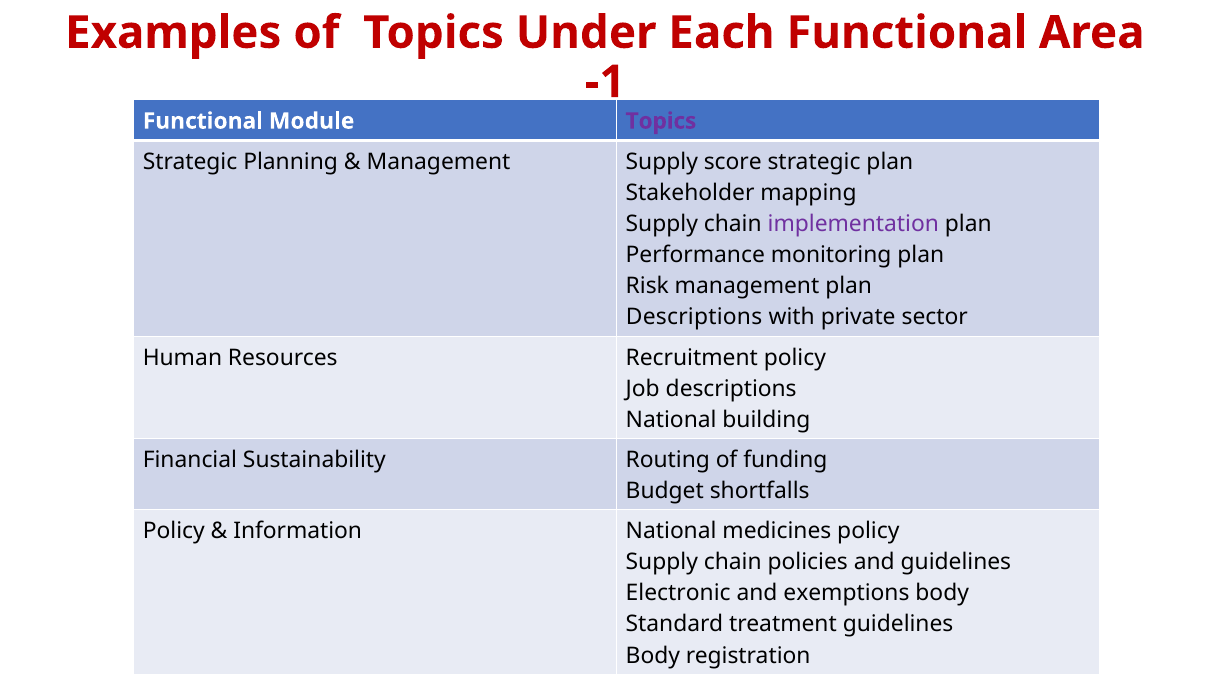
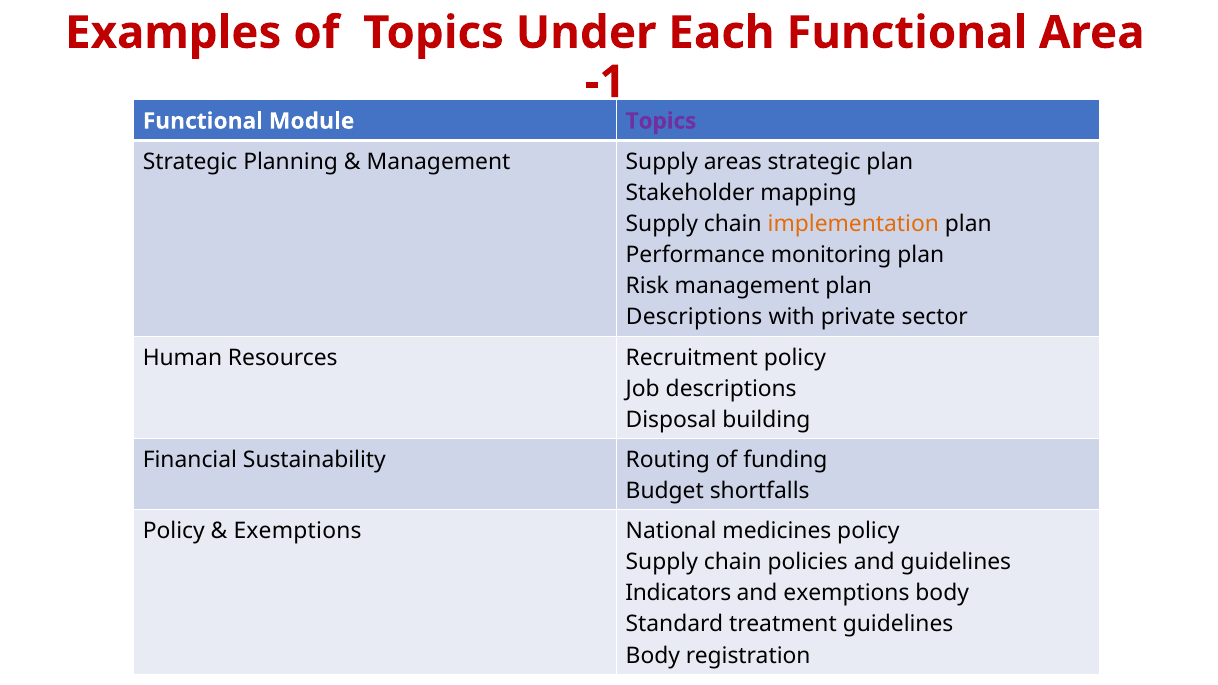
score: score -> areas
implementation colour: purple -> orange
National at (671, 420): National -> Disposal
Information at (298, 531): Information -> Exemptions
Electronic: Electronic -> Indicators
